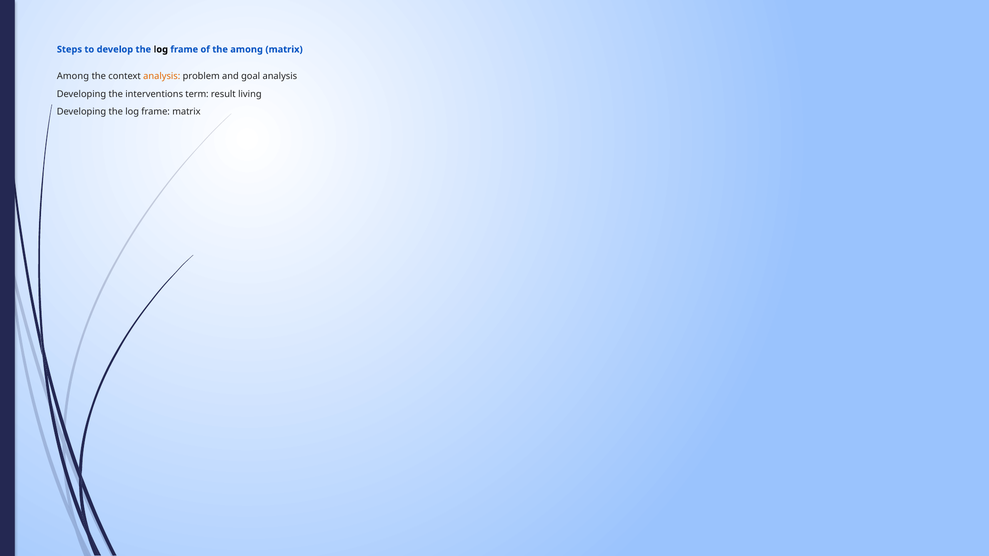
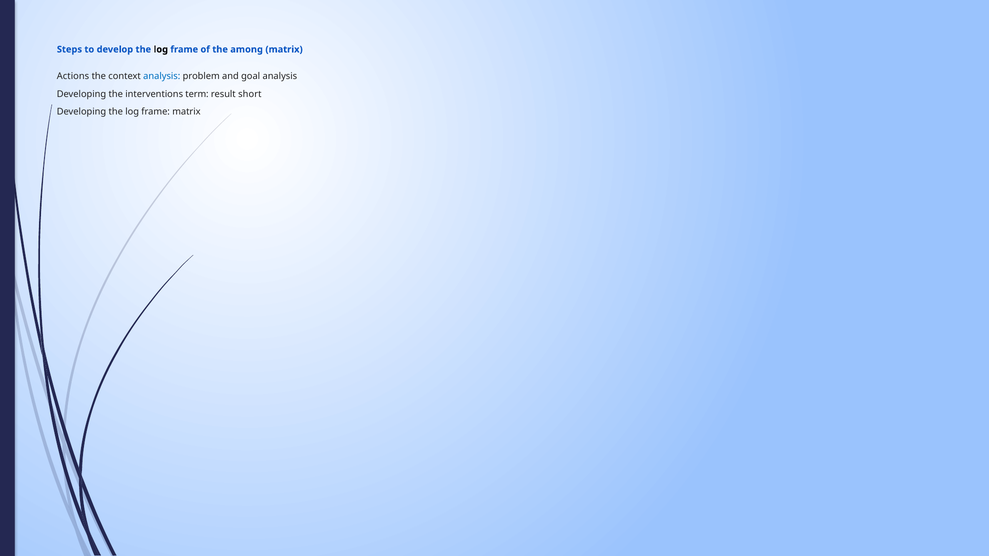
Among at (73, 76): Among -> Actions
analysis at (162, 76) colour: orange -> blue
living: living -> short
